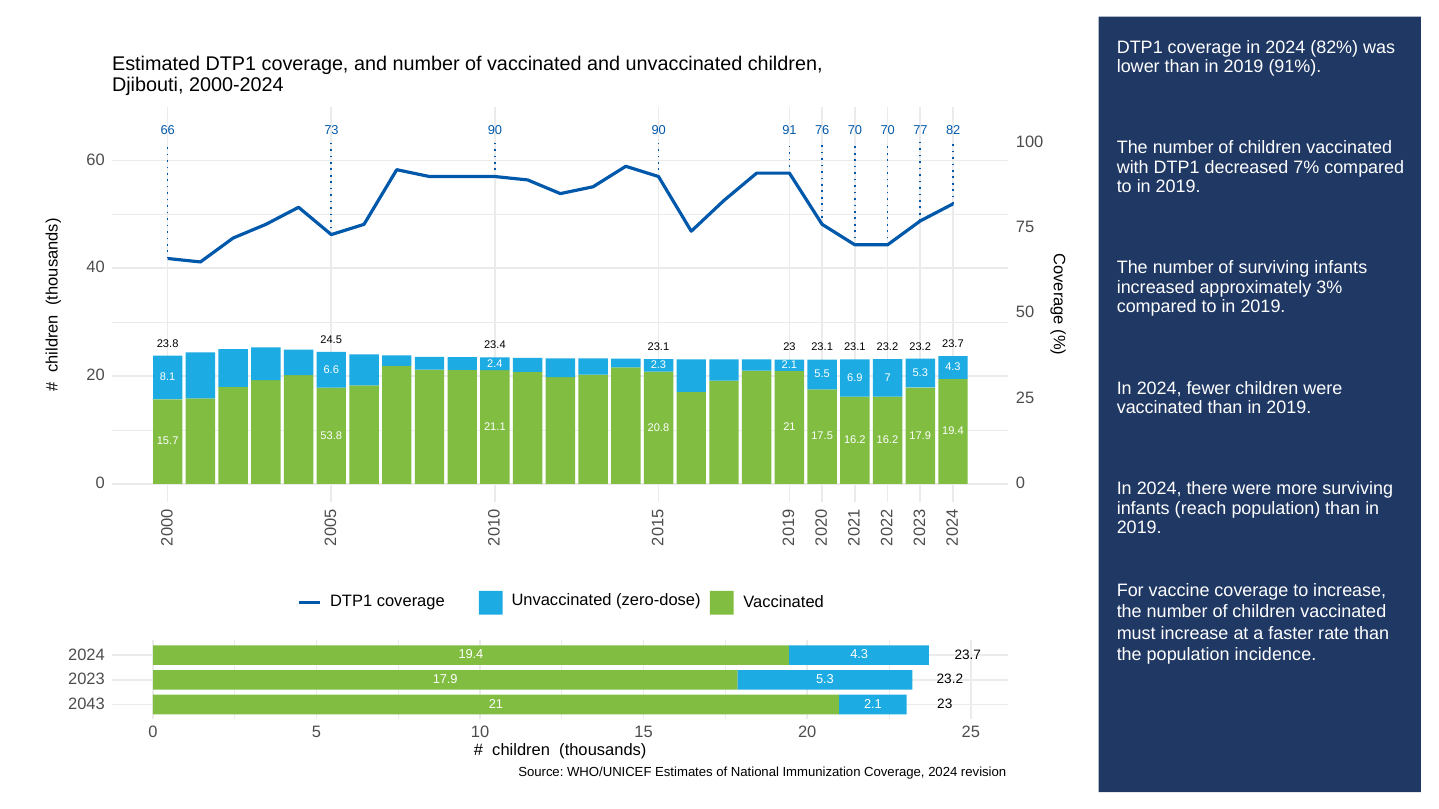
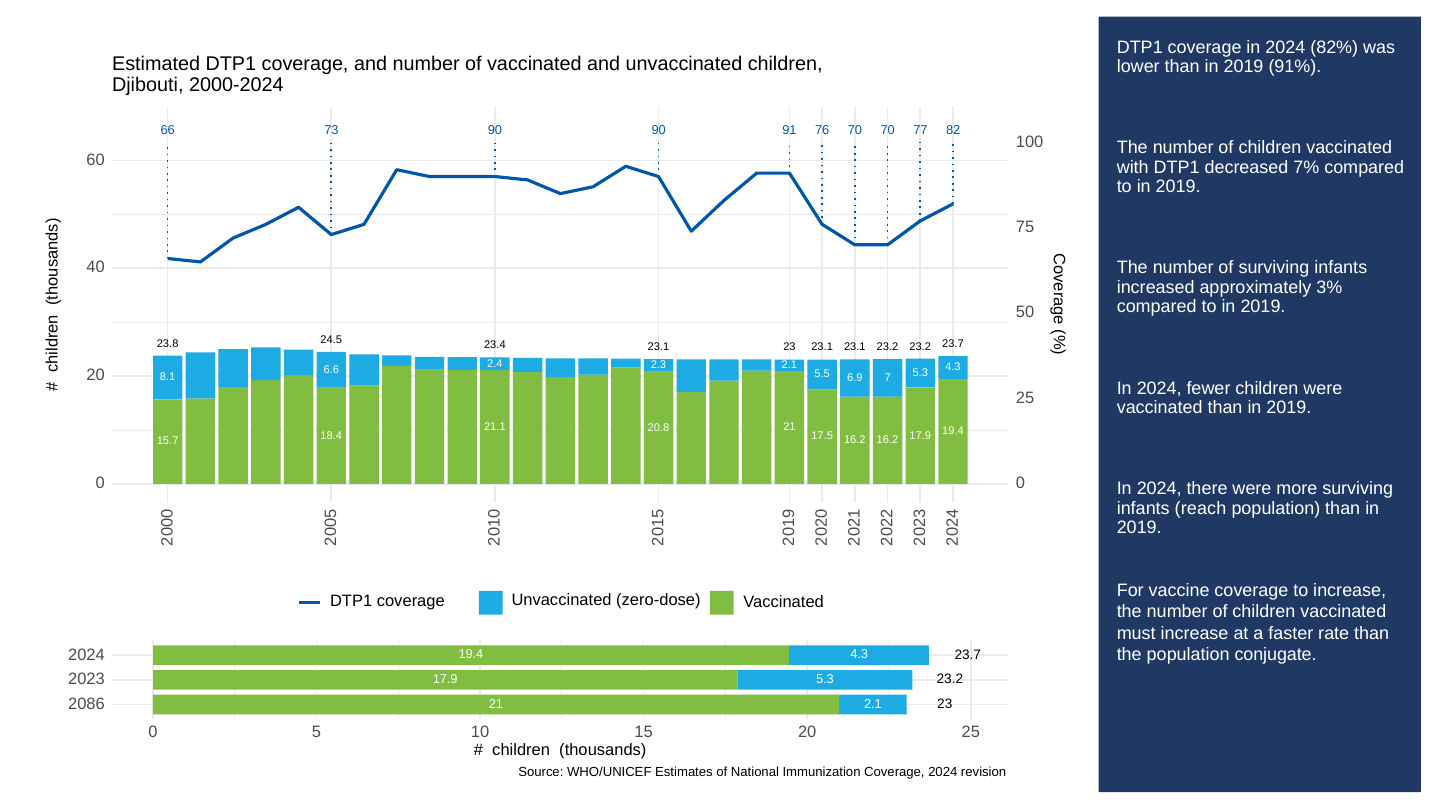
53.8: 53.8 -> 18.4
incidence: incidence -> conjugate
2043: 2043 -> 2086
